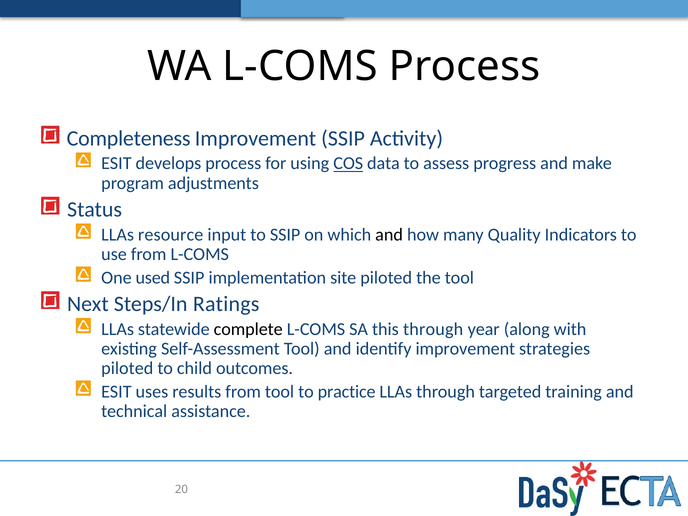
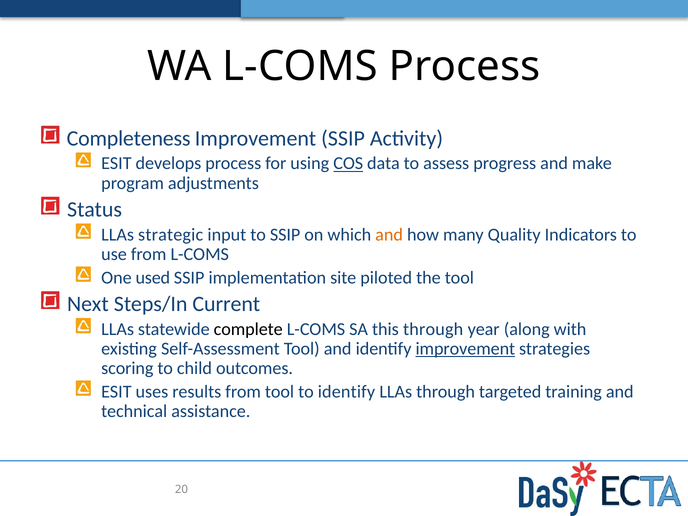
resource: resource -> strategic
and at (389, 235) colour: black -> orange
Ratings: Ratings -> Current
improvement at (465, 349) underline: none -> present
piloted at (127, 368): piloted -> scoring
to practice: practice -> identify
